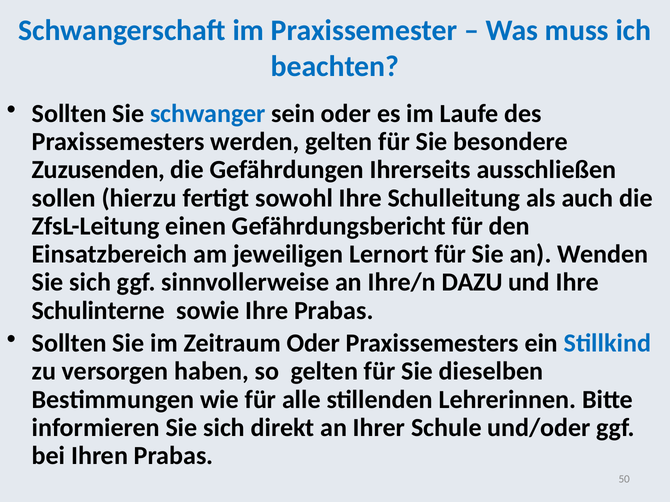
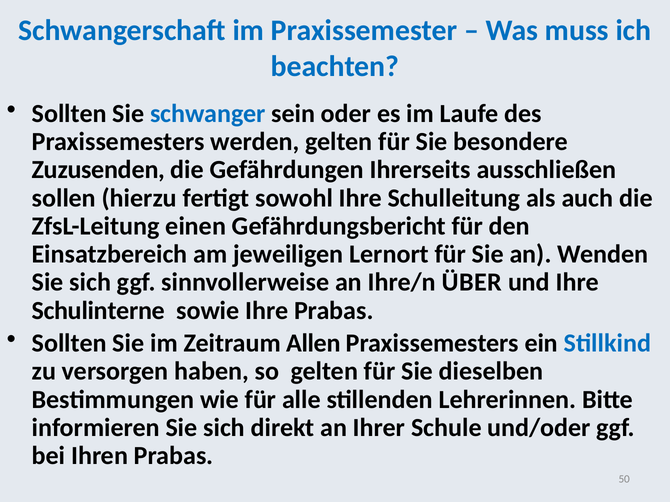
DAZU: DAZU -> ÜBER
Zeitraum Oder: Oder -> Allen
